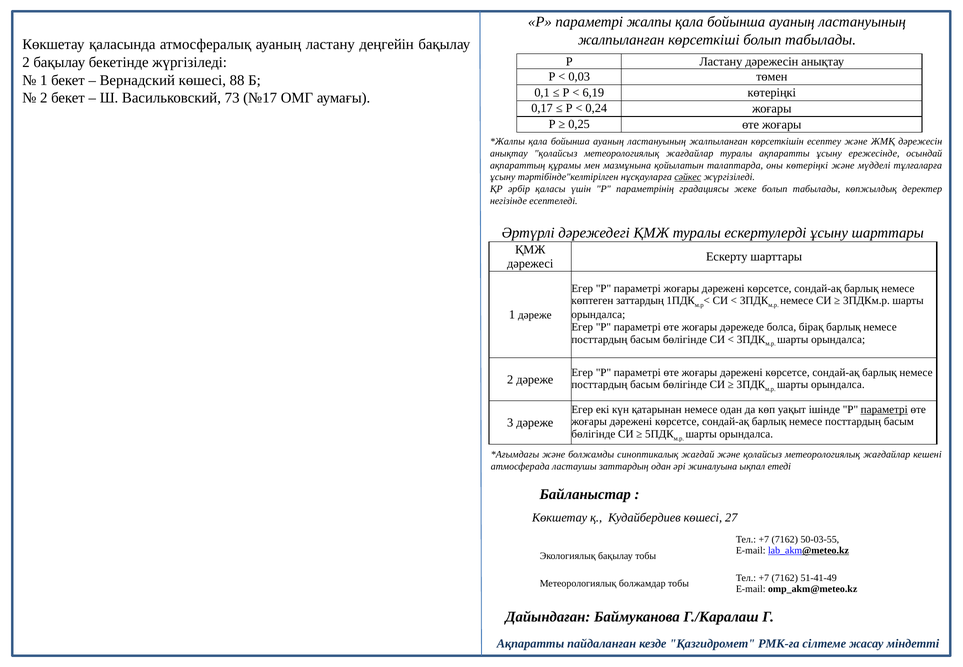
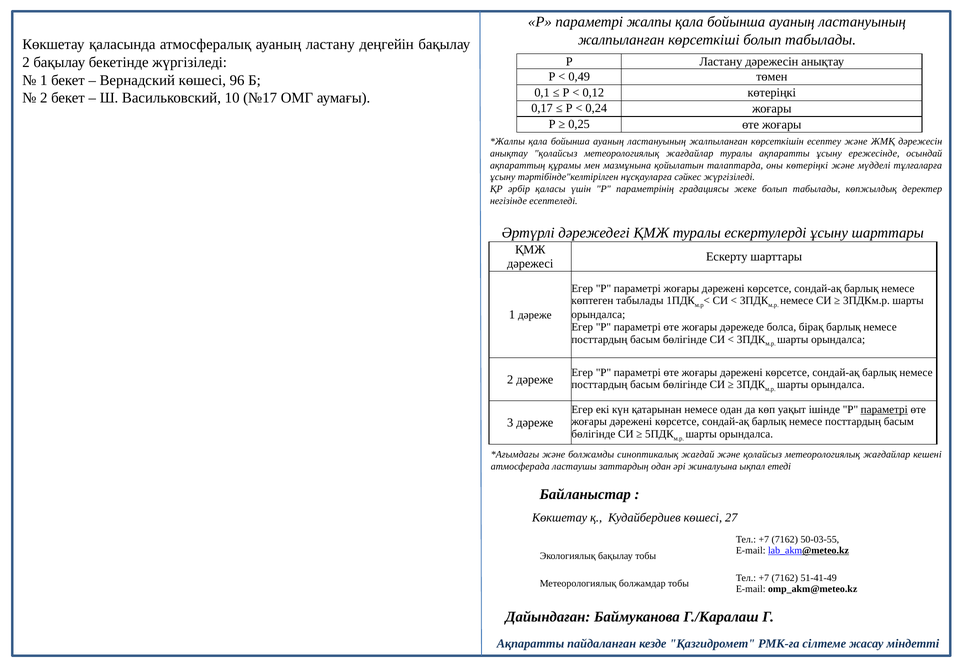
0,03: 0,03 -> 0,49
88: 88 -> 96
6,19: 6,19 -> 0,12
73: 73 -> 10
сәйкес underline: present -> none
көптеген заттардың: заттардың -> табылады
